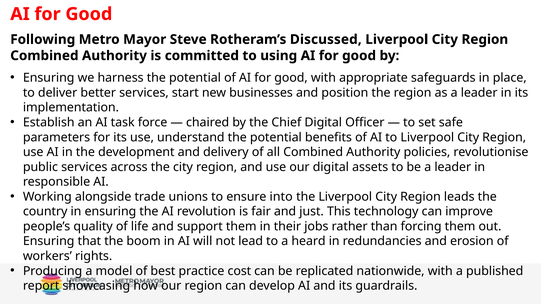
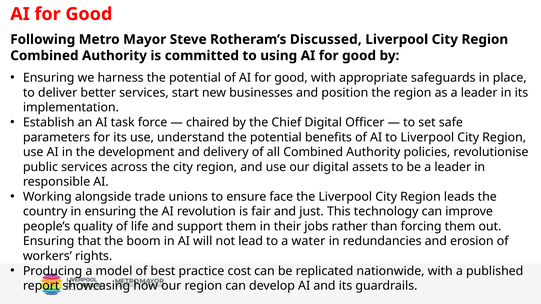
into: into -> face
heard: heard -> water
